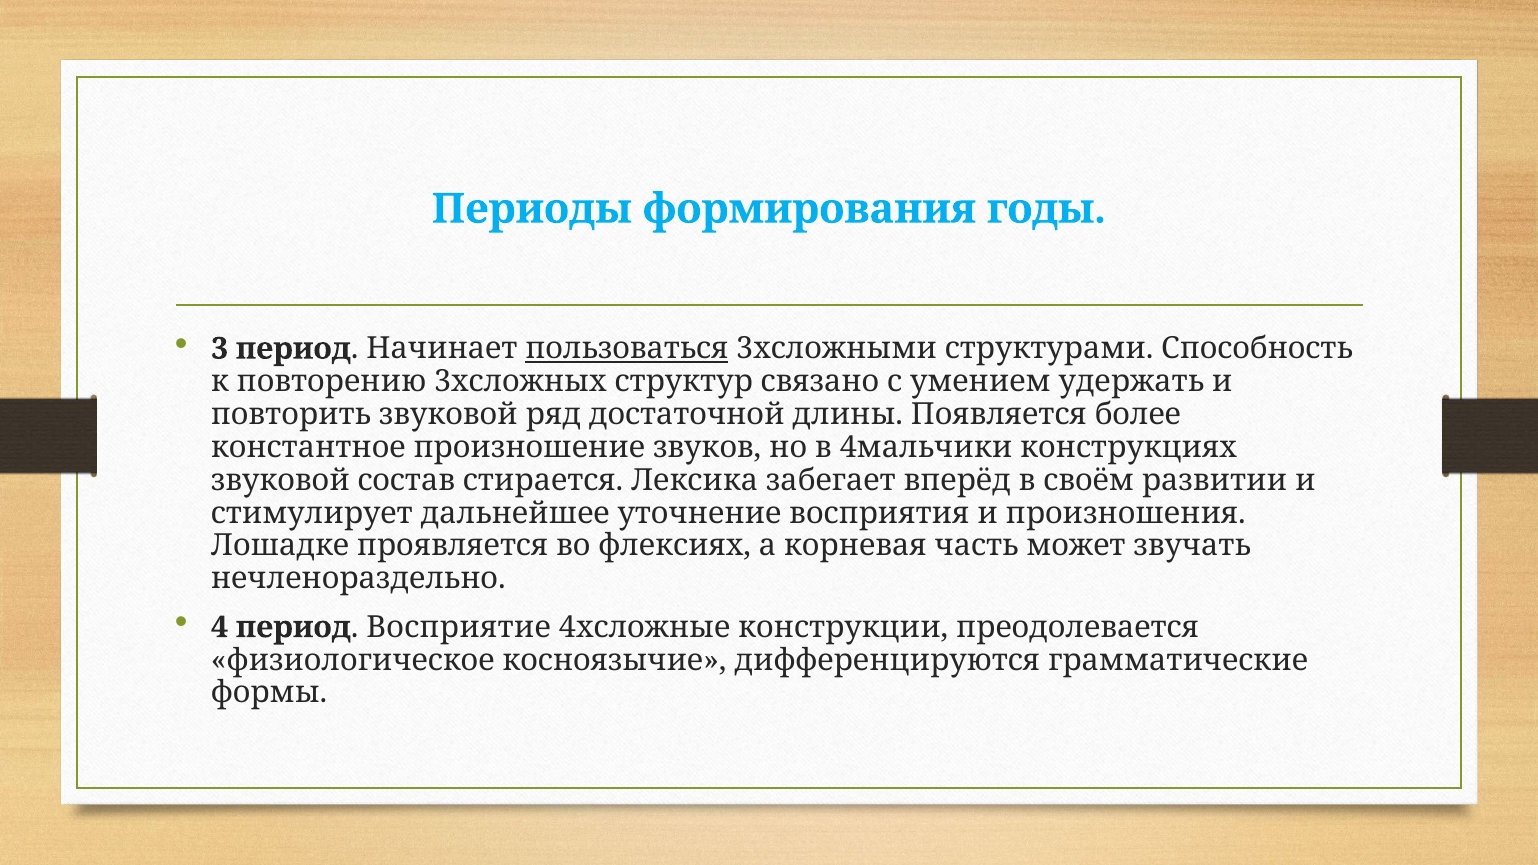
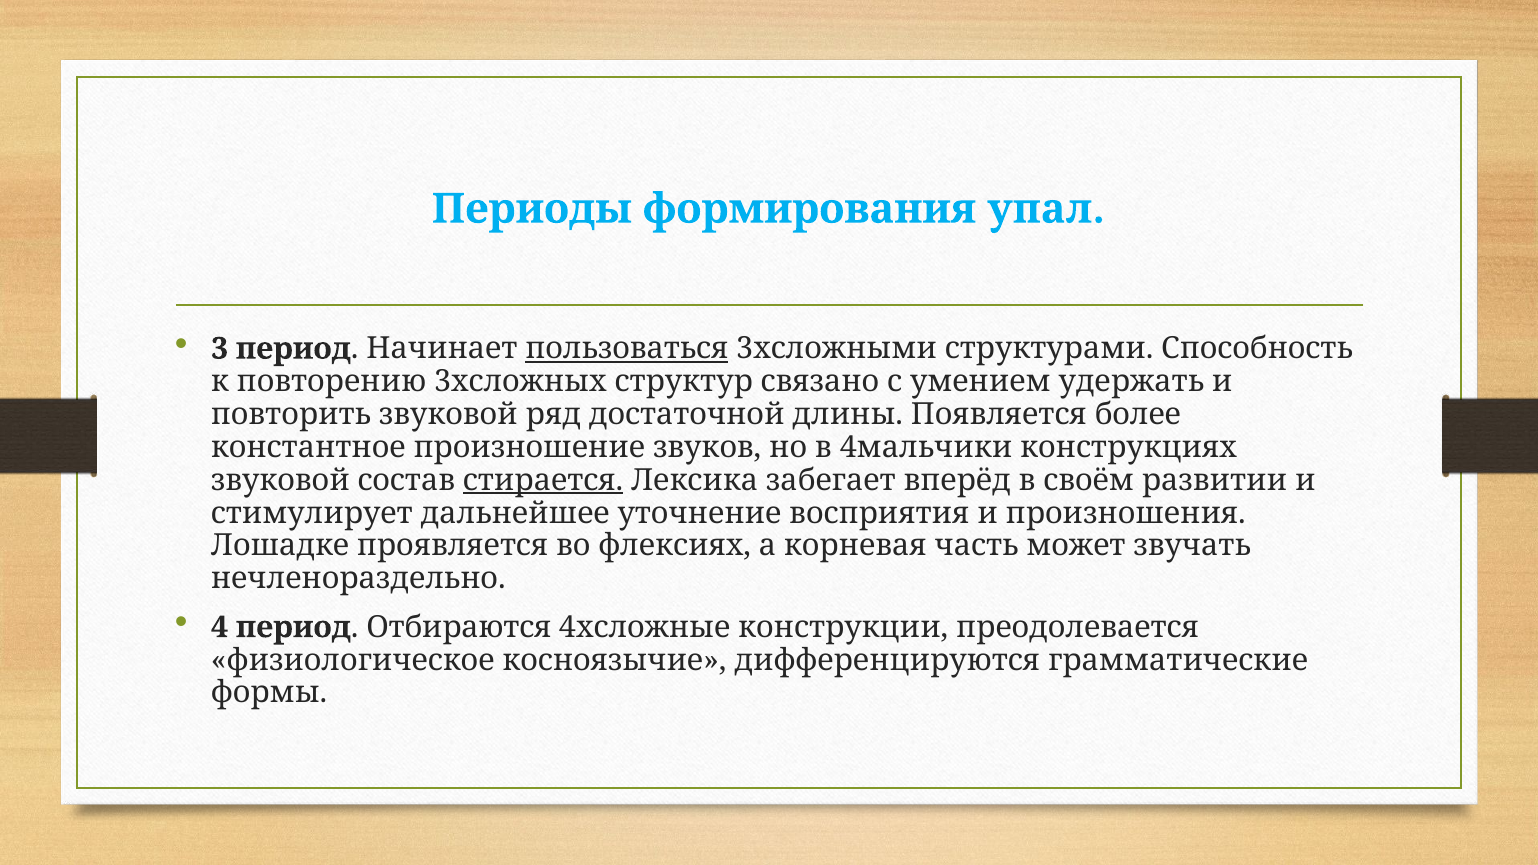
годы: годы -> упал
стирается underline: none -> present
Восприятие: Восприятие -> Отбираются
